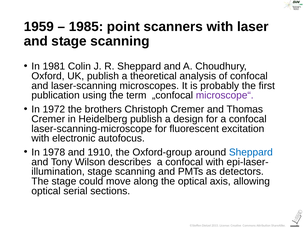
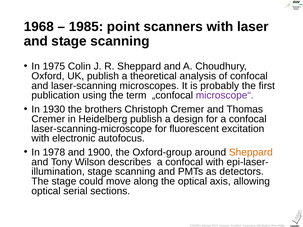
1959: 1959 -> 1968
1981: 1981 -> 1975
1972: 1972 -> 1930
1910: 1910 -> 1900
Sheppard at (251, 152) colour: blue -> orange
